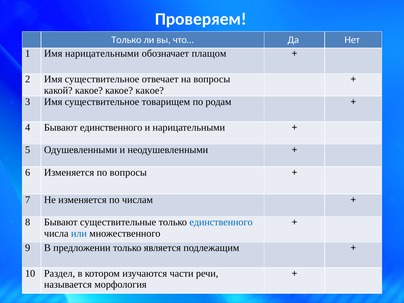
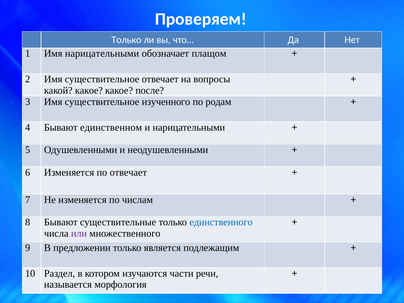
какое at (150, 90): какое -> после
товарищем: товарищем -> изученного
Бывают единственного: единственного -> единственном
по вопросы: вопросы -> отвечает
или colour: blue -> purple
